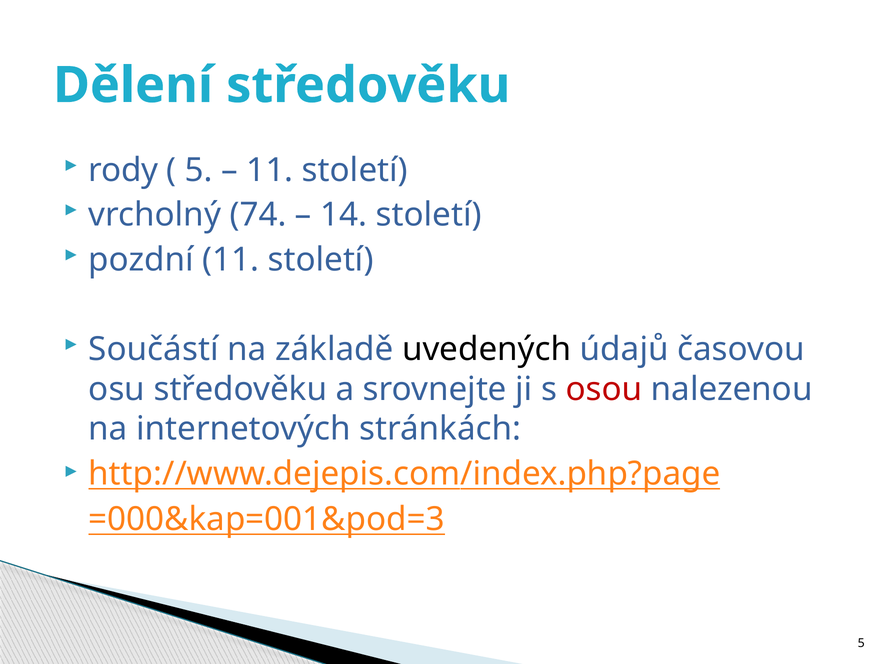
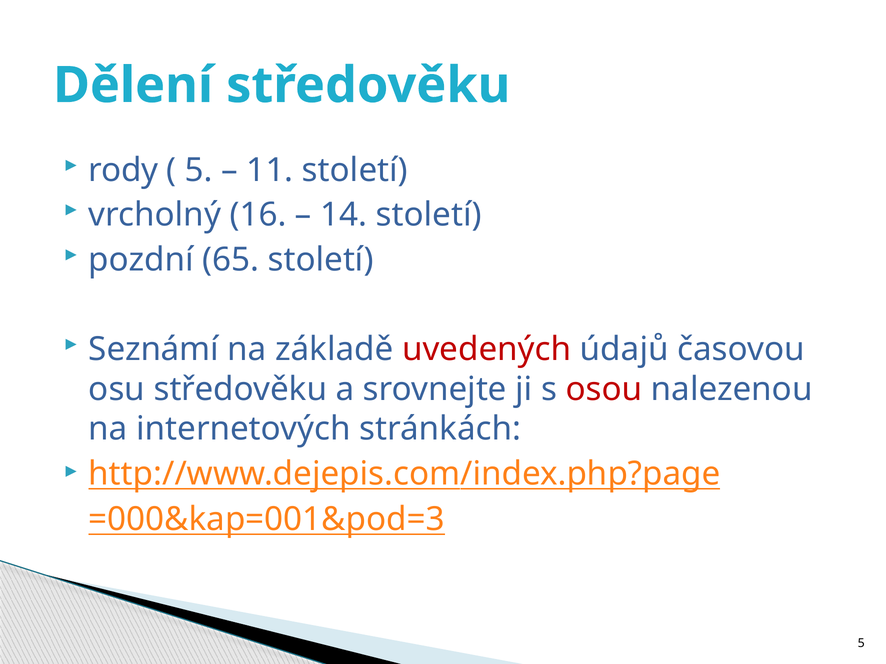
74: 74 -> 16
pozdní 11: 11 -> 65
Součástí: Součástí -> Seznámí
uvedených colour: black -> red
